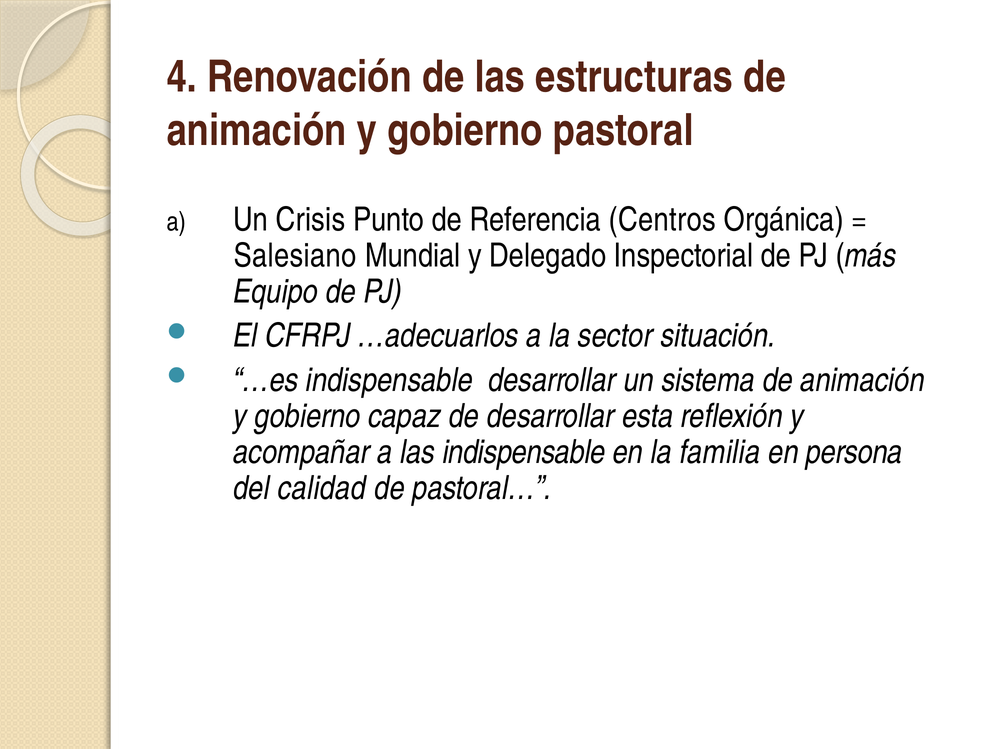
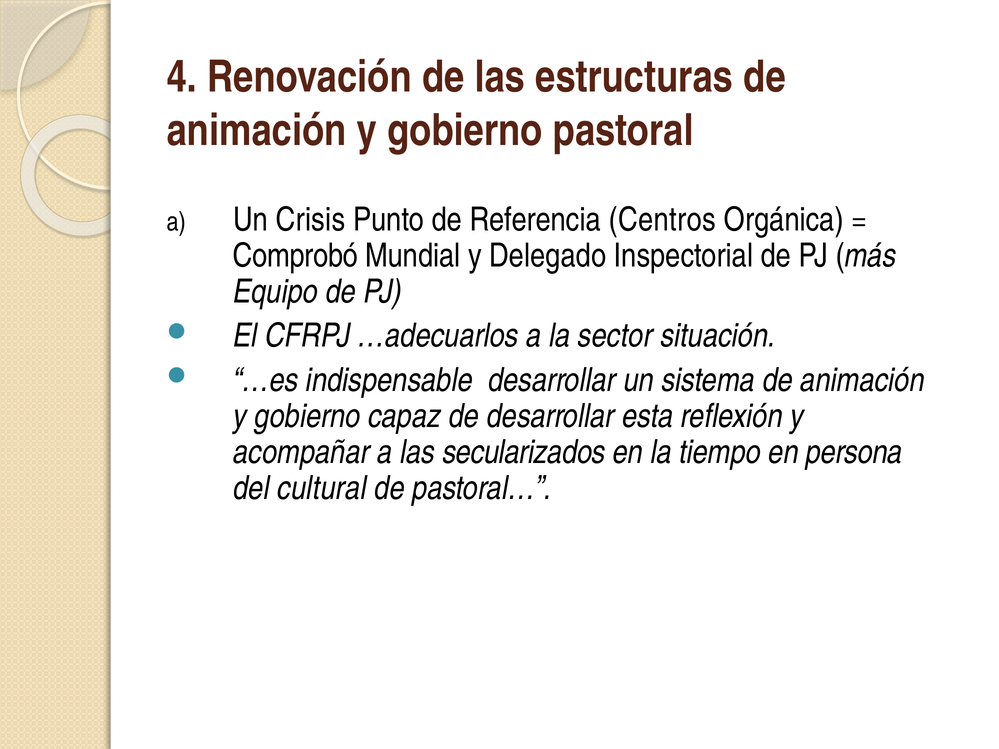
Salesiano: Salesiano -> Comprobó
las indispensable: indispensable -> secularizados
familia: familia -> tiempo
calidad: calidad -> cultural
